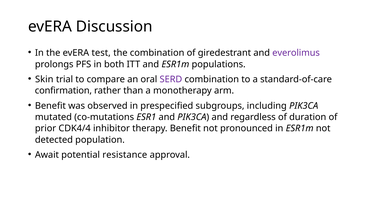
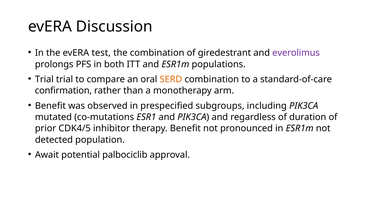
Skin at (44, 79): Skin -> Trial
SERD colour: purple -> orange
CDK4/4: CDK4/4 -> CDK4/5
resistance: resistance -> palbociclib
